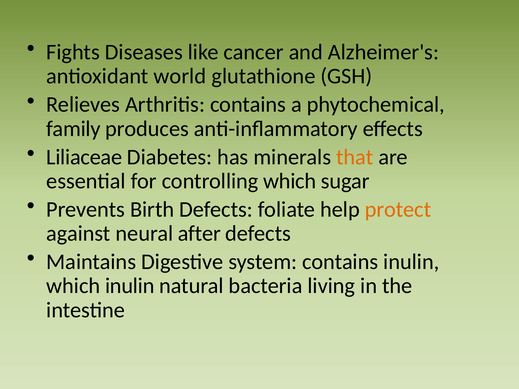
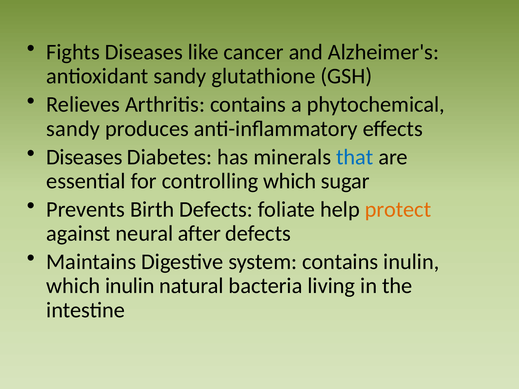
antioxidant world: world -> sandy
family at (73, 129): family -> sandy
Liliaceae at (84, 157): Liliaceae -> Diseases
that colour: orange -> blue
